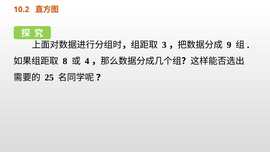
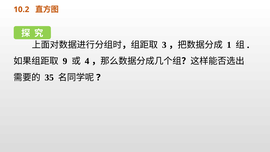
9: 9 -> 1
8: 8 -> 9
25: 25 -> 35
